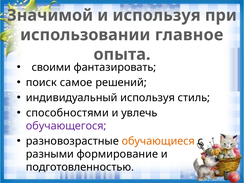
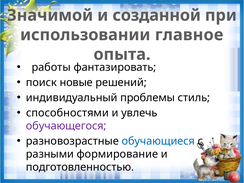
и используя: используя -> созданной
своими: своими -> работы
самое: самое -> новые
индивидуальный используя: используя -> проблемы
обучающиеся colour: orange -> blue
